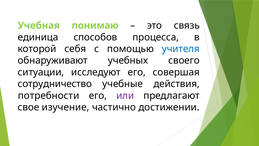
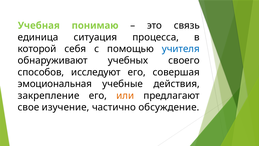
способов: способов -> ситуация
ситуации: ситуации -> способов
сотрудничество: сотрудничество -> эмоциональная
потребности: потребности -> закрепление
или colour: purple -> orange
достижении: достижении -> обсуждение
